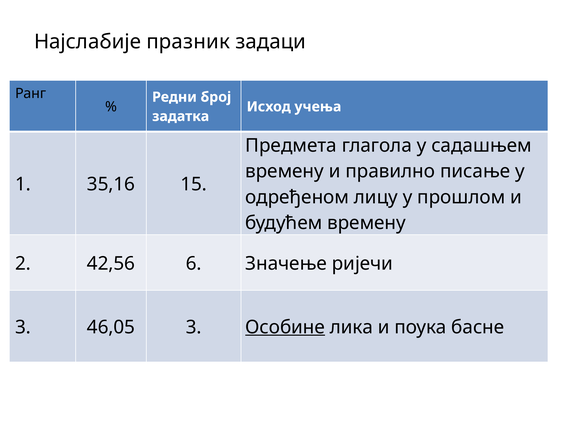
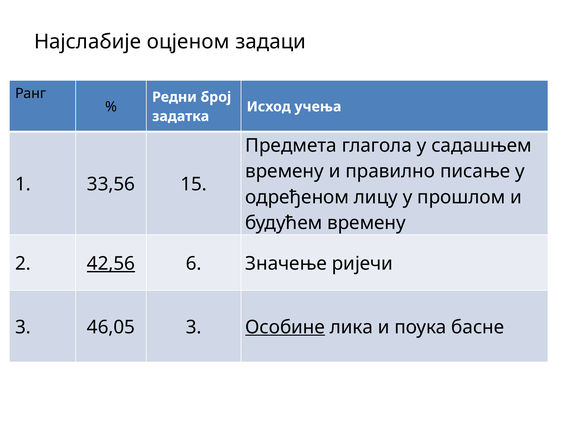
празник: празник -> оцјеном
35,16: 35,16 -> 33,56
42,56 underline: none -> present
